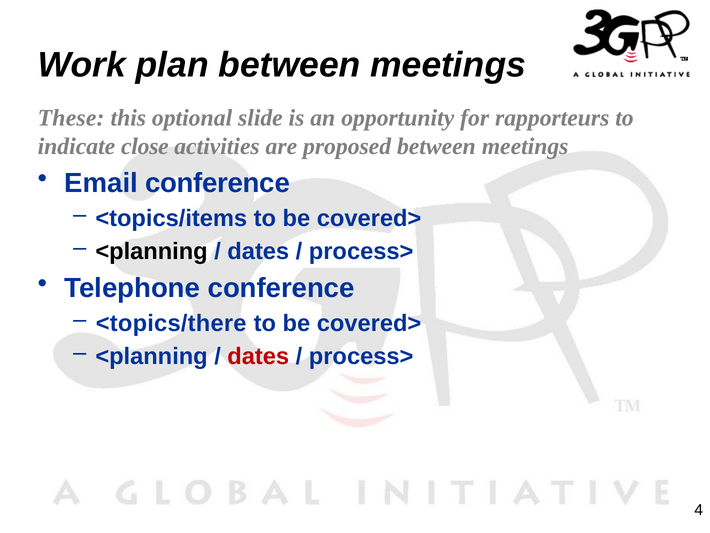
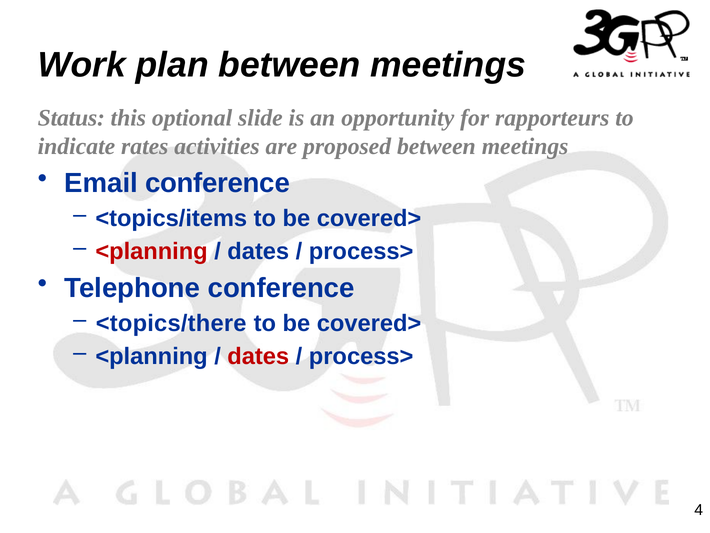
These: These -> Status
close: close -> rates
<planning at (152, 251) colour: black -> red
